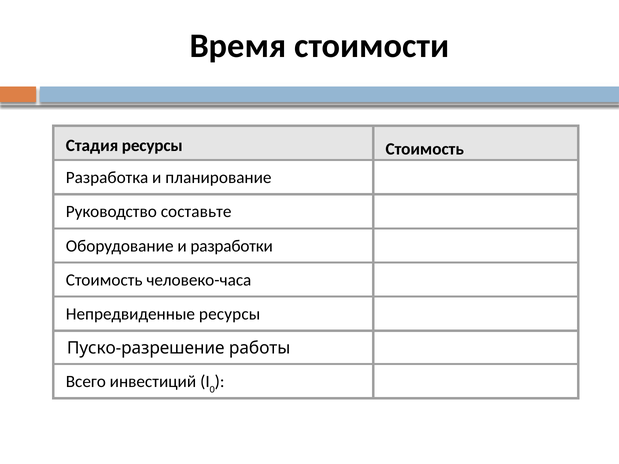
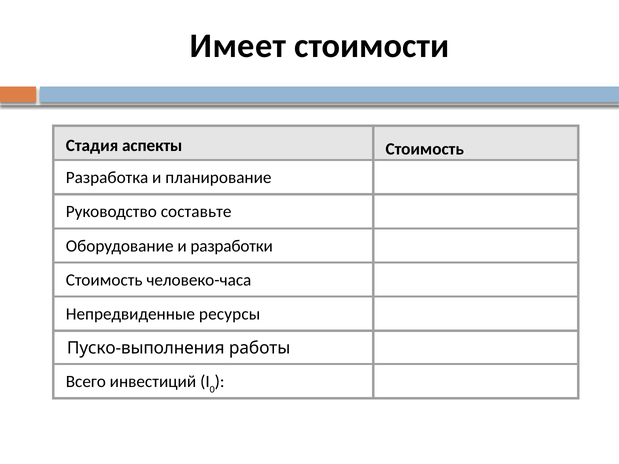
Время: Время -> Имеет
Стадия ресурсы: ресурсы -> аспекты
Пуско-разрешение: Пуско-разрешение -> Пуско-выполнения
